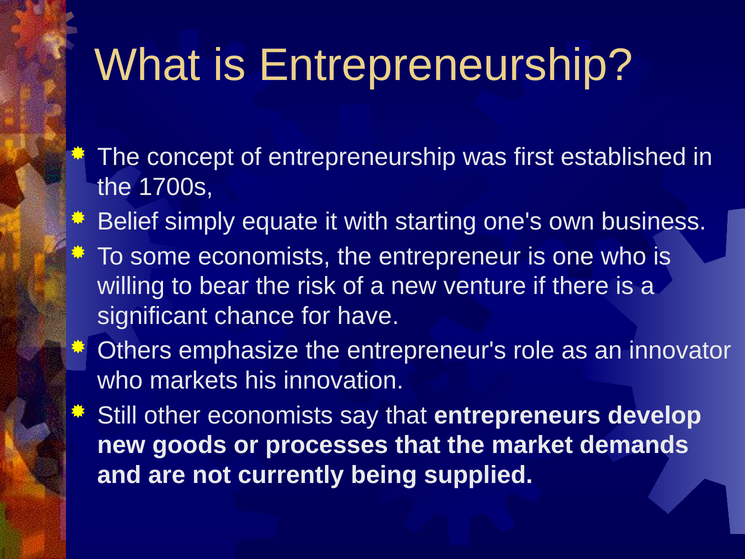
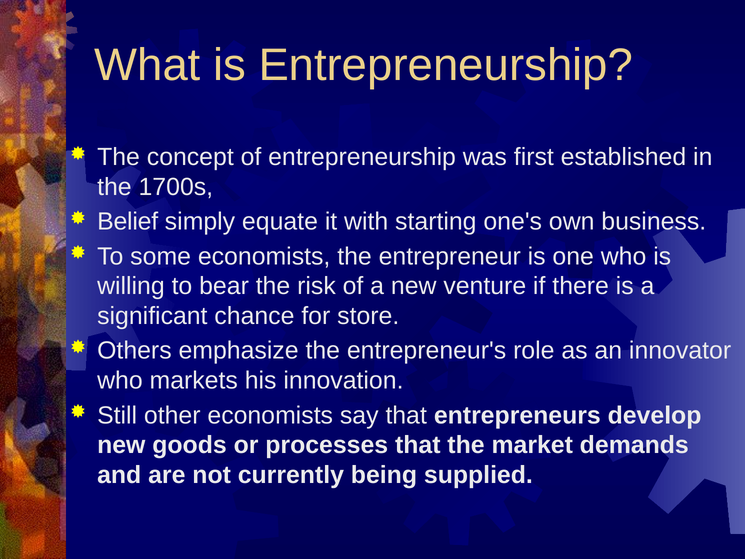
have: have -> store
